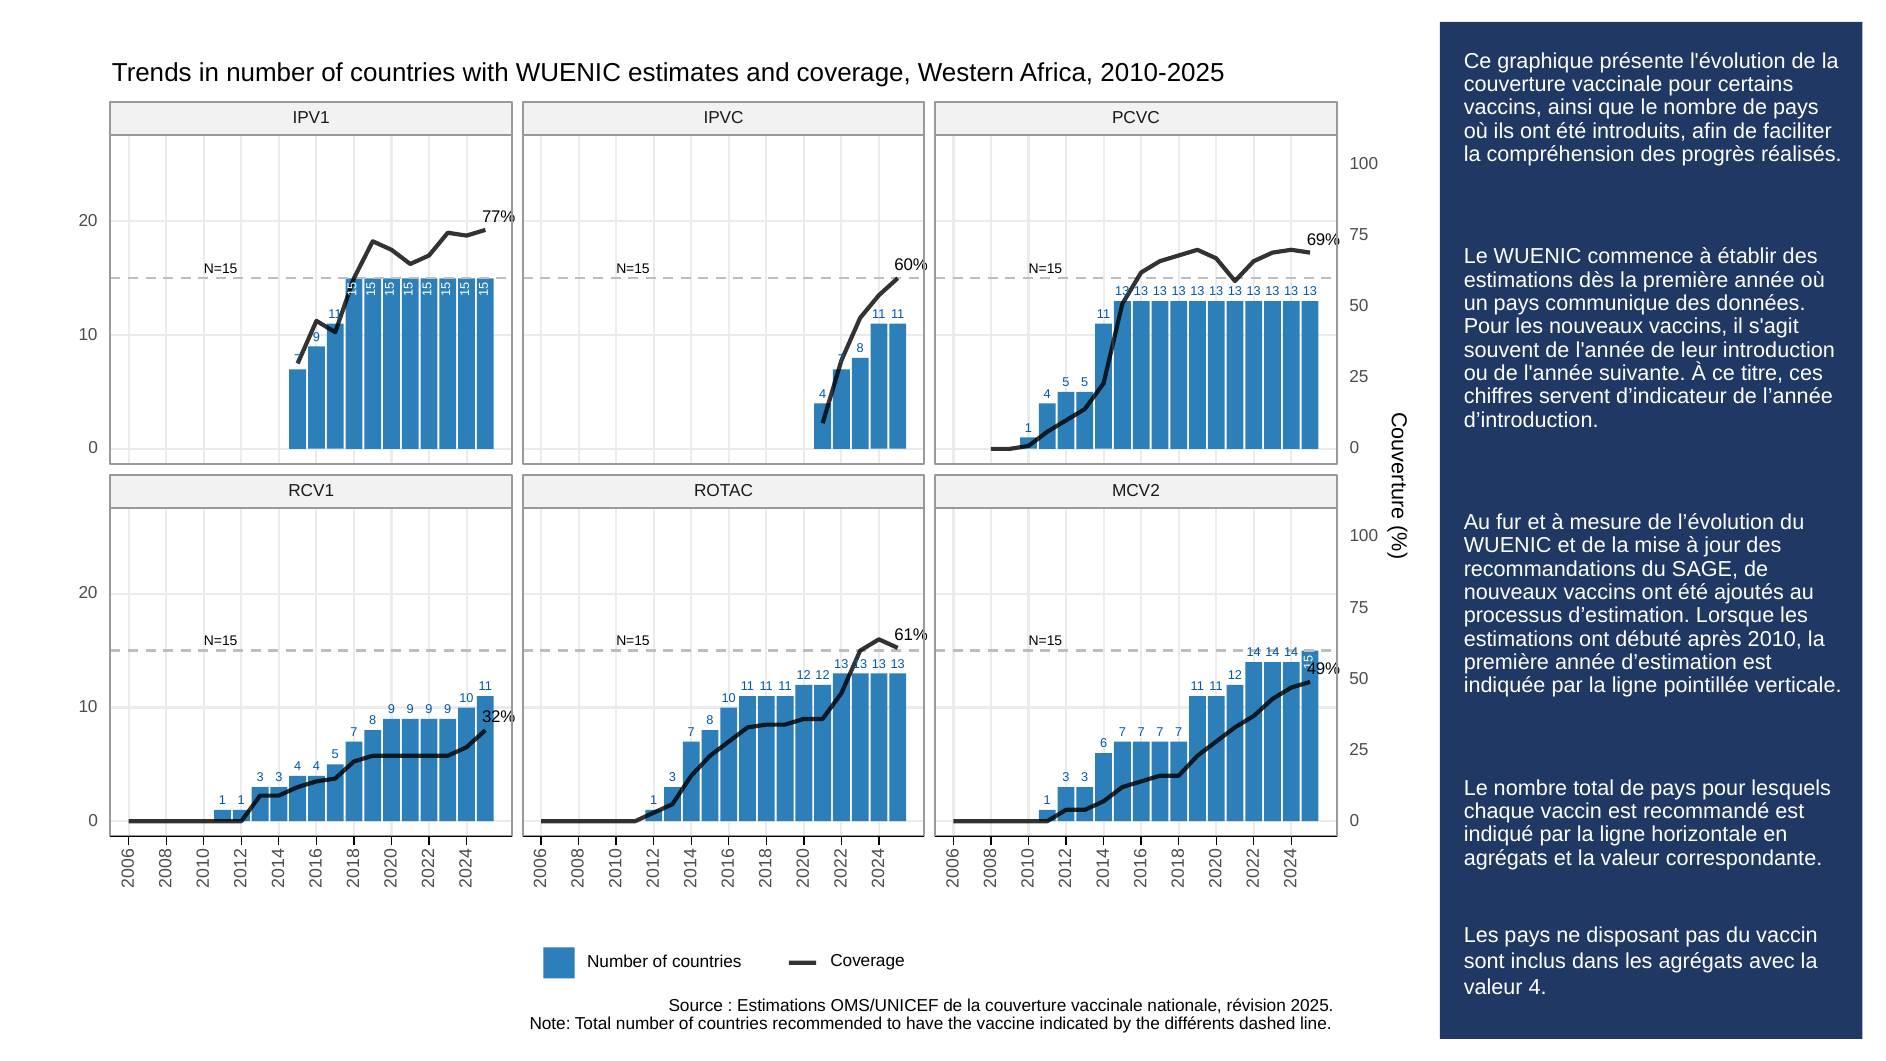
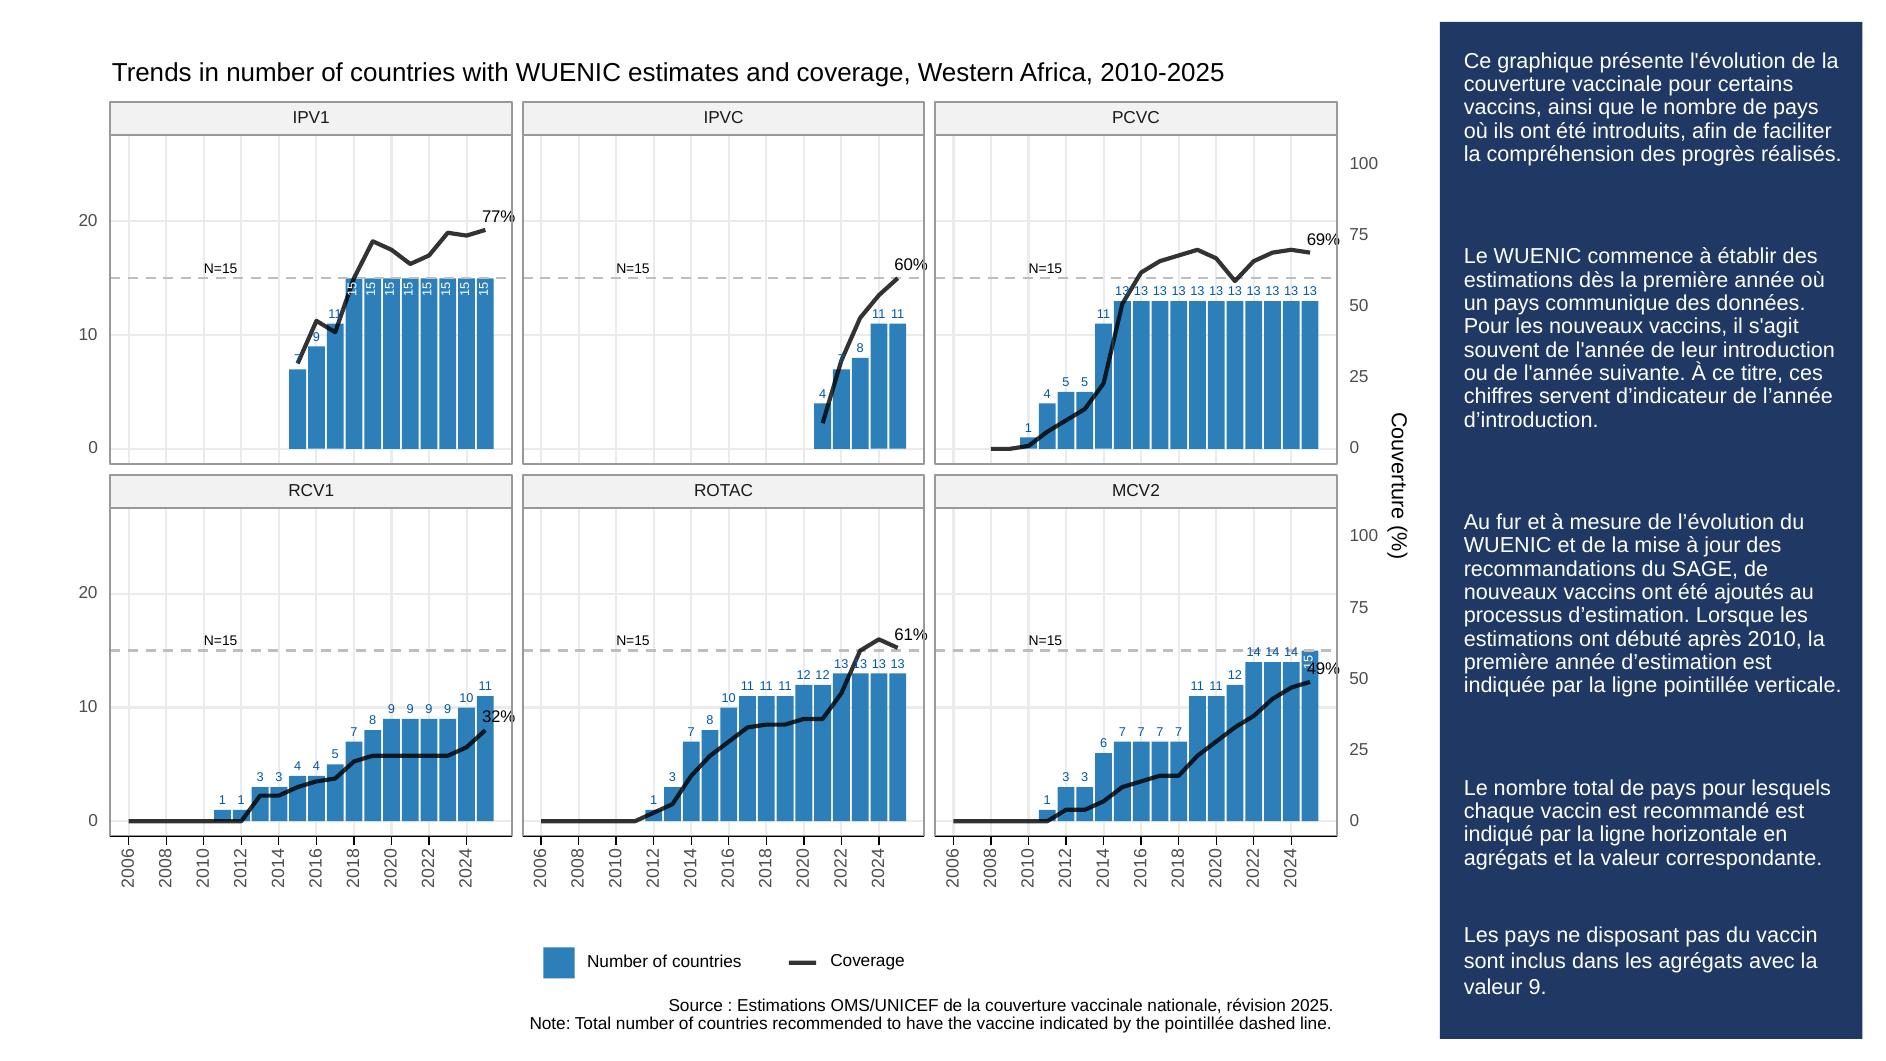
valeur 4: 4 -> 9
the différents: différents -> pointillée
